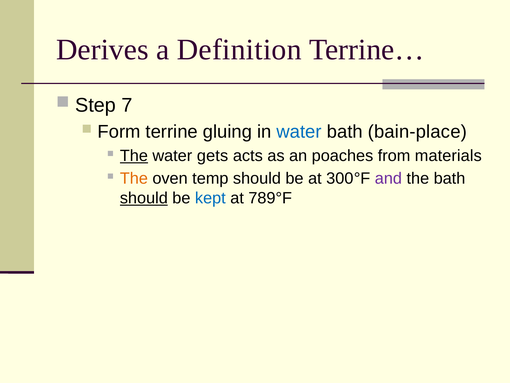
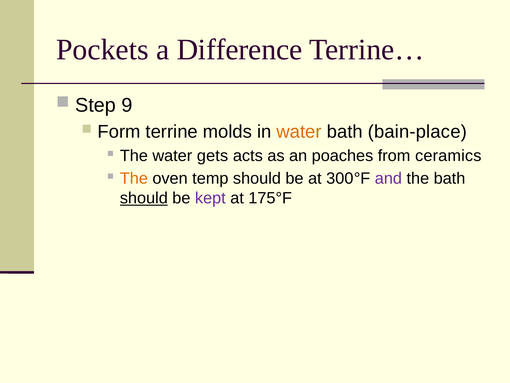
Derives: Derives -> Pockets
Definition: Definition -> Difference
7: 7 -> 9
gluing: gluing -> molds
water at (299, 132) colour: blue -> orange
The at (134, 156) underline: present -> none
materials: materials -> ceramics
kept colour: blue -> purple
789°F: 789°F -> 175°F
